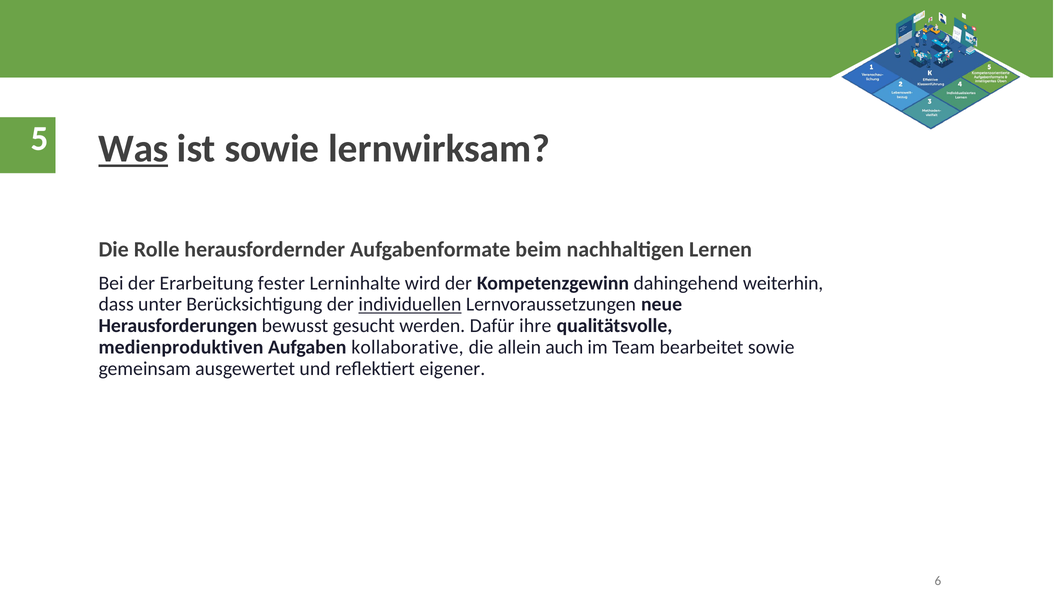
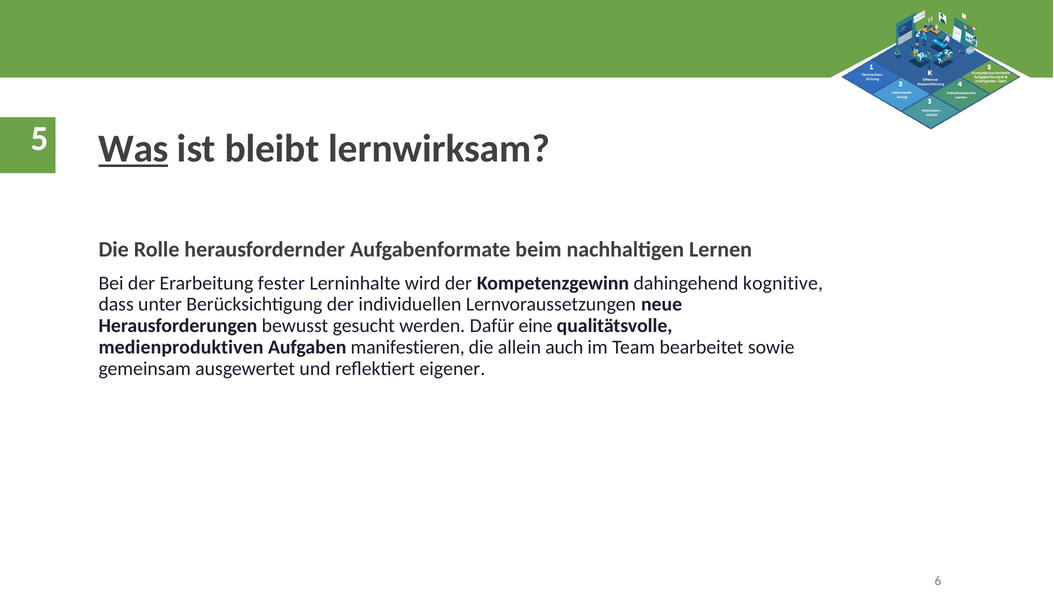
ist sowie: sowie -> bleibt
weiterhin: weiterhin -> kognitive
individuellen underline: present -> none
ihre: ihre -> eine
kollaborative: kollaborative -> manifestieren
